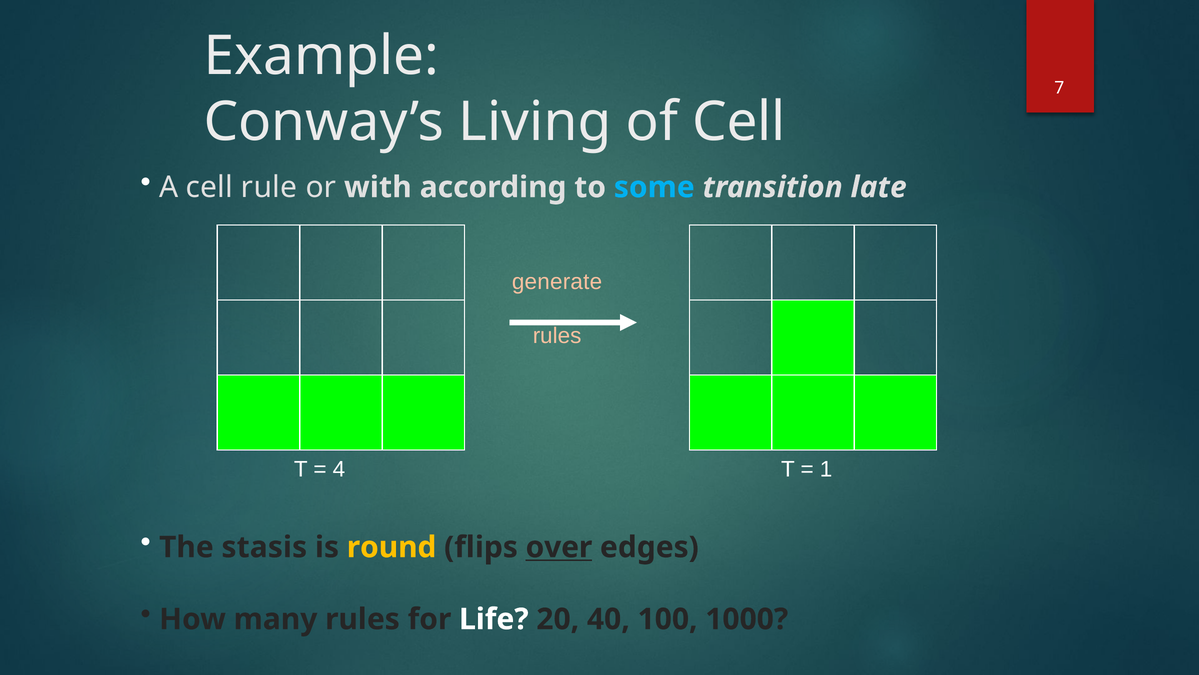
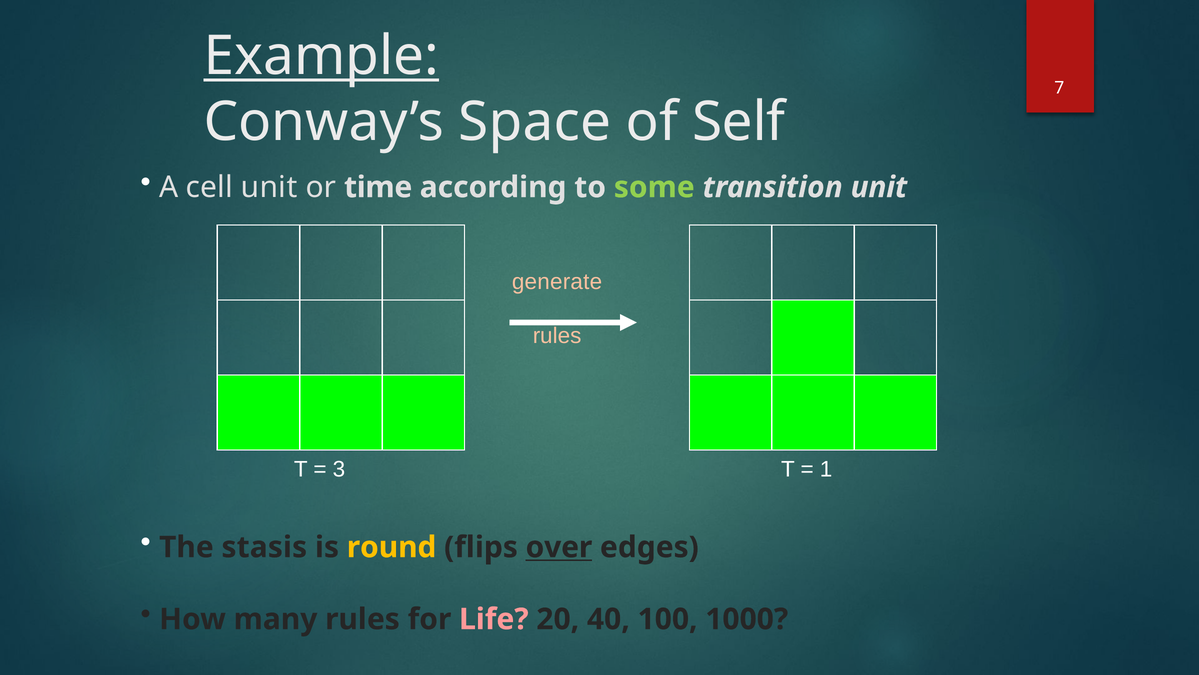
Example underline: none -> present
Living: Living -> Space
of Cell: Cell -> Self
cell rule: rule -> unit
with: with -> time
some colour: light blue -> light green
transition late: late -> unit
4: 4 -> 3
Life colour: white -> pink
